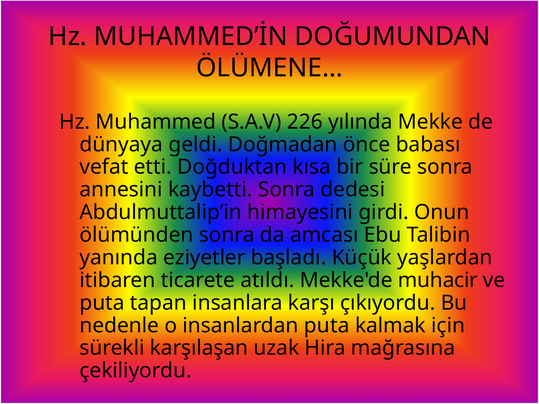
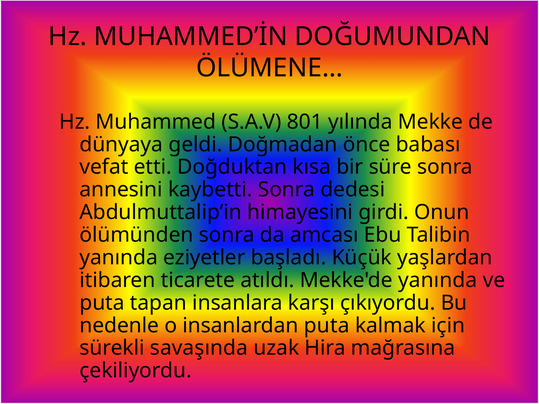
226: 226 -> 801
Mekke'de muhacir: muhacir -> yanında
karşılaşan: karşılaşan -> savaşında
